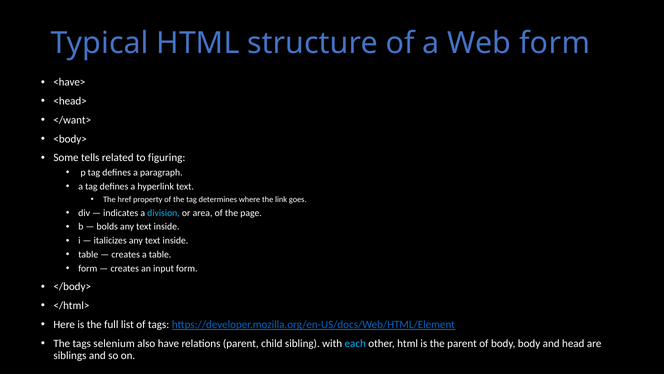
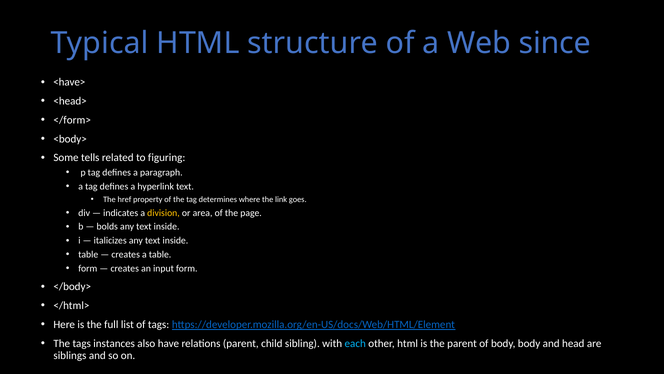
Web form: form -> since
</want>: </want> -> </form>
division colour: light blue -> yellow
selenium: selenium -> instances
